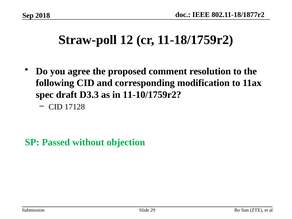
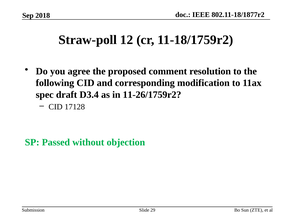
D3.3: D3.3 -> D3.4
11-10/1759r2: 11-10/1759r2 -> 11-26/1759r2
